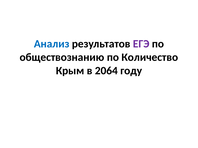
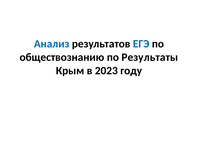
ЕГЭ colour: purple -> blue
Количество: Количество -> Результаты
2064: 2064 -> 2023
